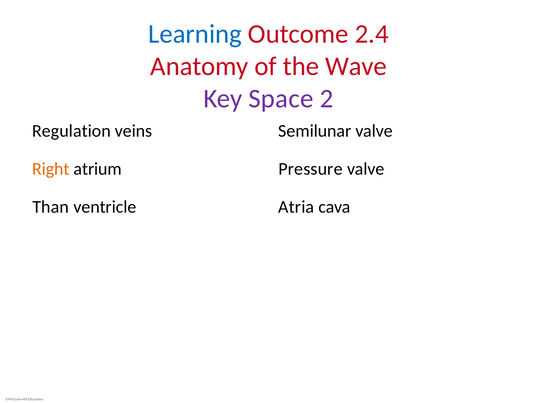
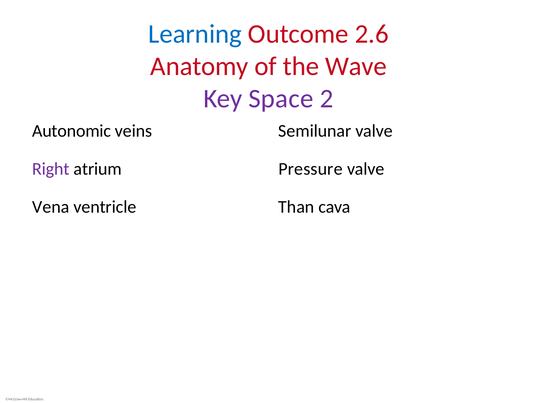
2.4: 2.4 -> 2.6
Regulation: Regulation -> Autonomic
Right colour: orange -> purple
Than: Than -> Vena
Atria: Atria -> Than
